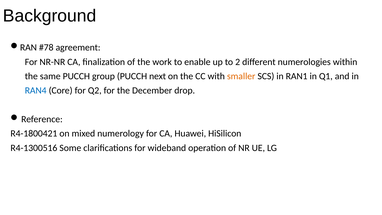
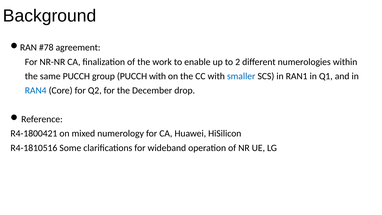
PUCCH next: next -> with
smaller colour: orange -> blue
R4-1300516: R4-1300516 -> R4-1810516
